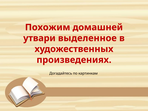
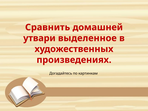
Похожим: Похожим -> Сравнить
